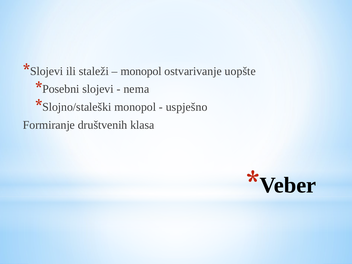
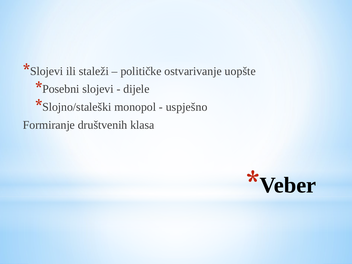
monopol at (141, 71): monopol -> političke
nema: nema -> dijele
